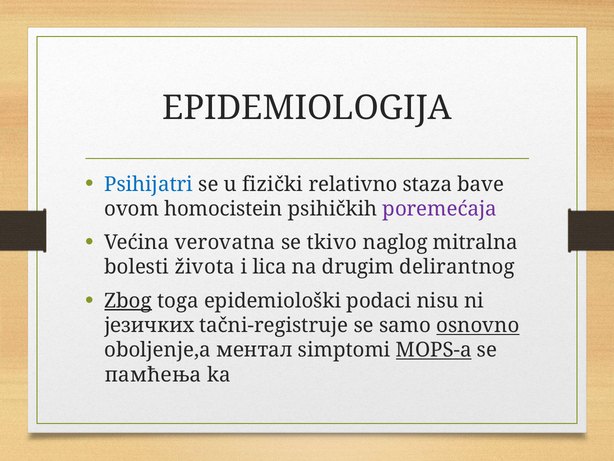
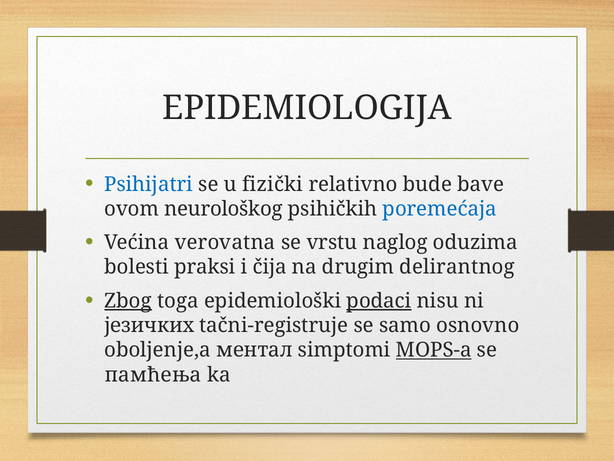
staza: staza -> bude
homocistein: homocistein -> neurološkog
poremećaja colour: purple -> blue
tkivo: tkivo -> vrstu
mitralna: mitralna -> oduzima
života: života -> praksi
lica: lica -> čija
podaci underline: none -> present
osnovno underline: present -> none
